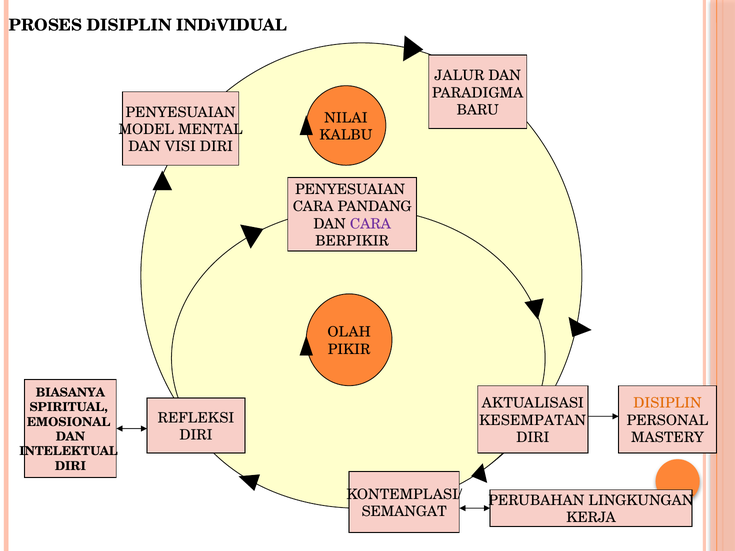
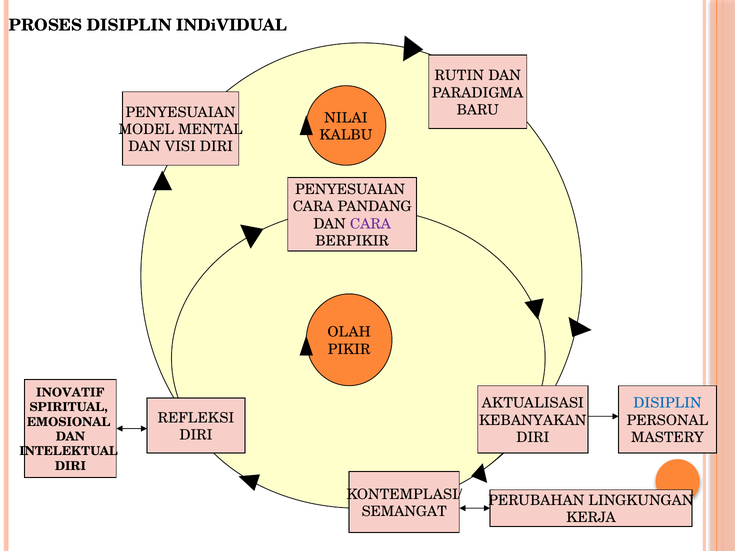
JALUR: JALUR -> RUTIN
BIASANYA: BIASANYA -> INOVATIF
DISIPLIN at (668, 403) colour: orange -> blue
KESEMPATAN: KESEMPATAN -> KEBANYAKAN
